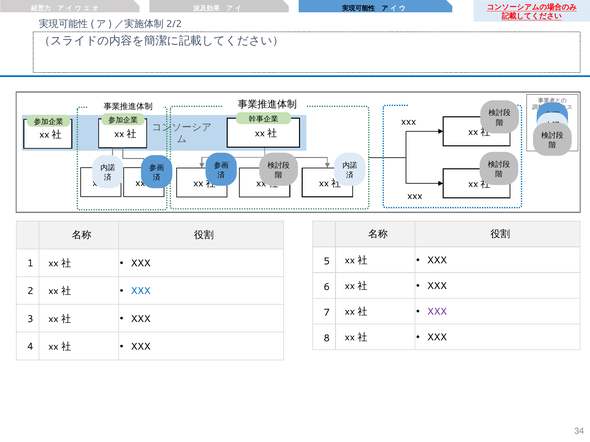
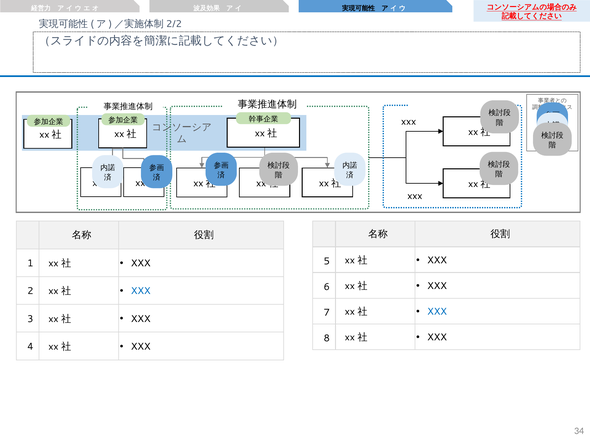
XXX at (437, 312) colour: purple -> blue
